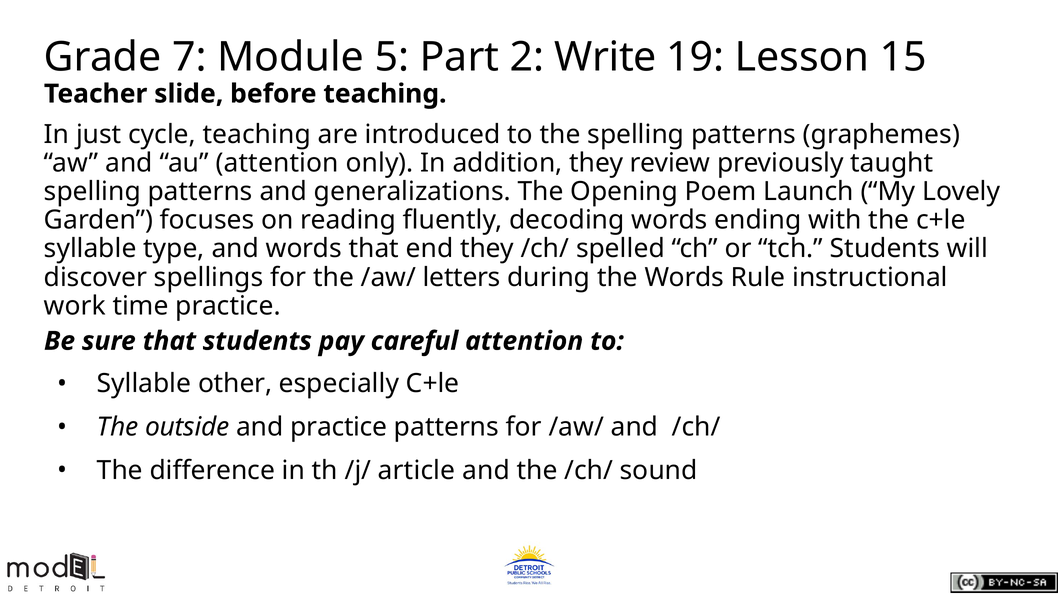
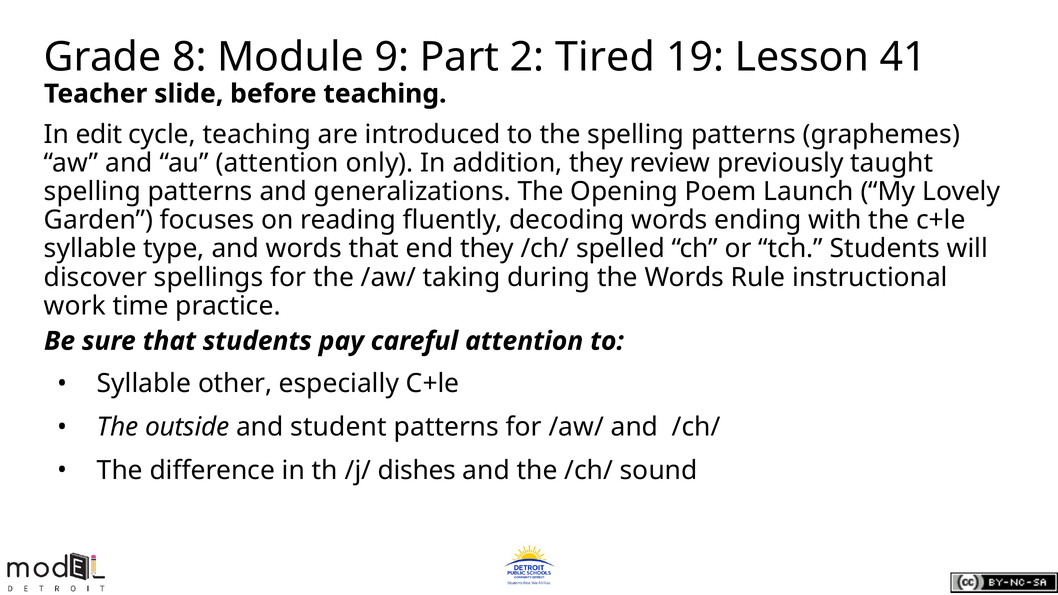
7: 7 -> 8
5: 5 -> 9
Write: Write -> Tired
15: 15 -> 41
just: just -> edit
letters: letters -> taking
and practice: practice -> student
article: article -> dishes
